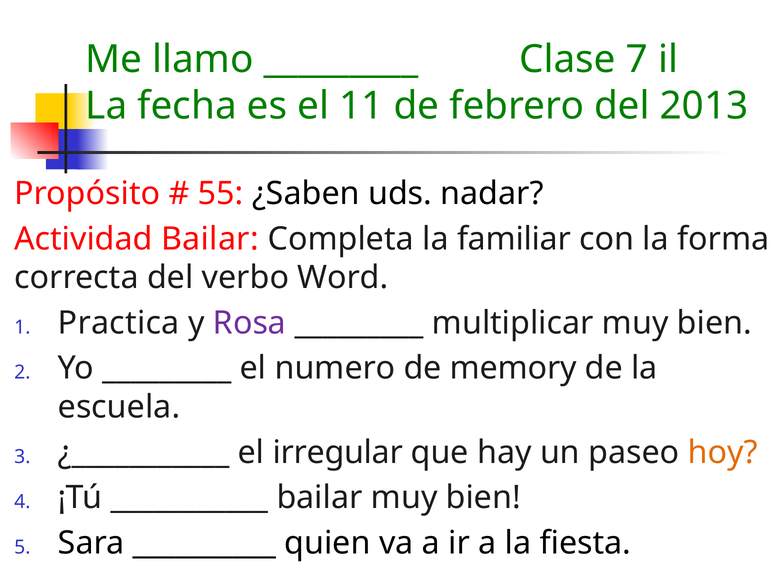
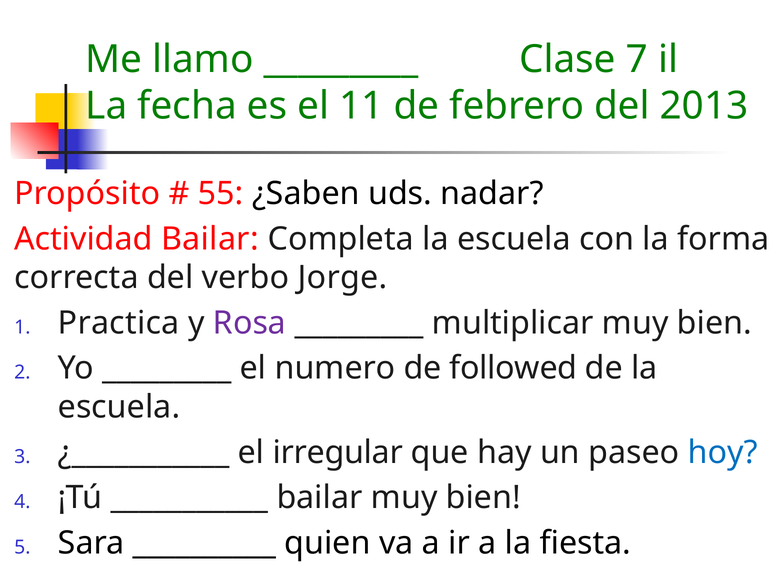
Completa la familiar: familiar -> escuela
Word: Word -> Jorge
memory: memory -> followed
hoy colour: orange -> blue
